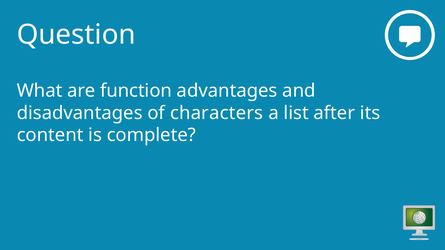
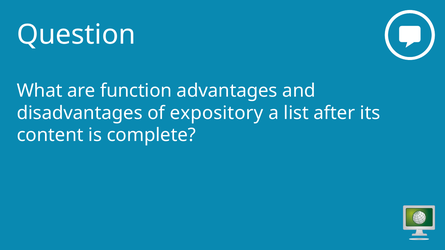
characters: characters -> expository
